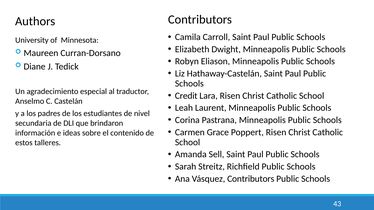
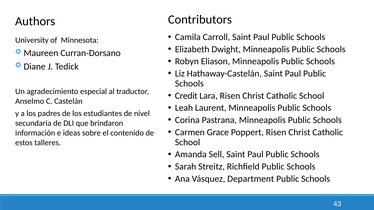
Vásquez Contributors: Contributors -> Department
